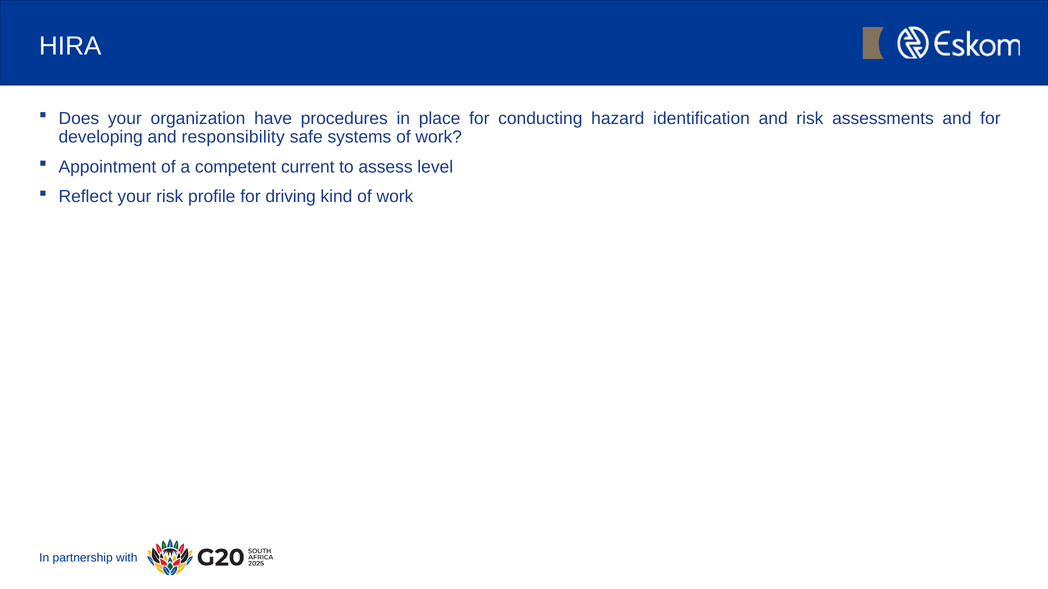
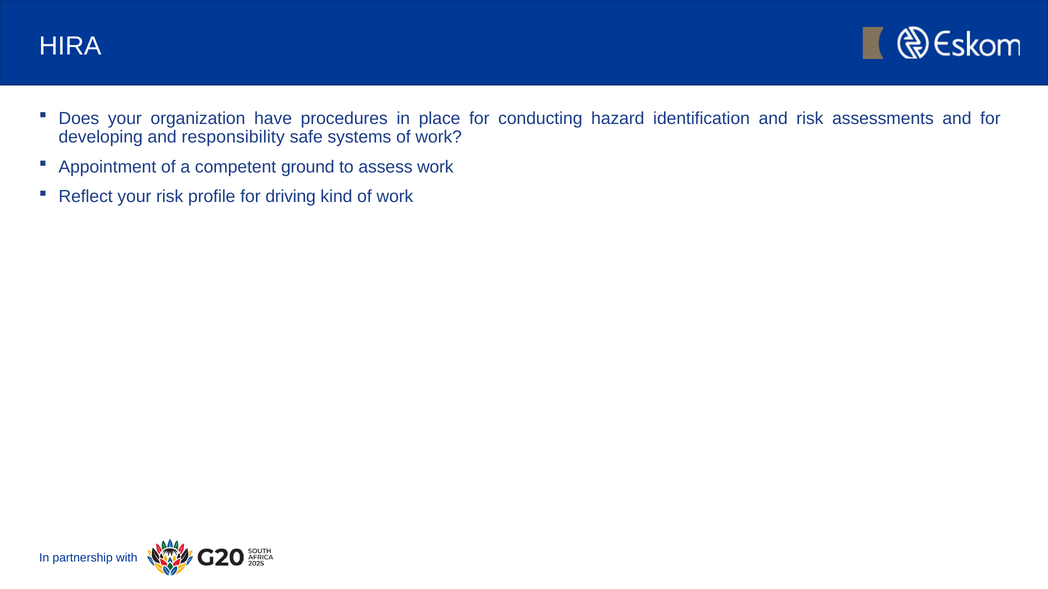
current: current -> ground
assess level: level -> work
